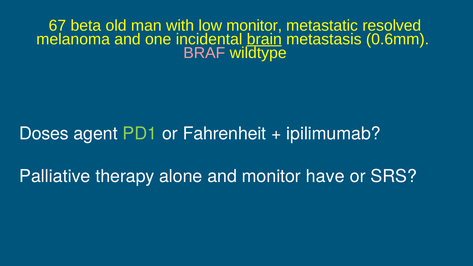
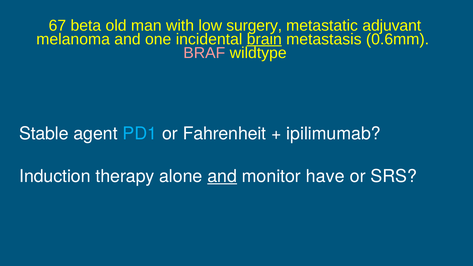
low monitor: monitor -> surgery
resolved: resolved -> adjuvant
Doses: Doses -> Stable
PD1 colour: light green -> light blue
Palliative: Palliative -> Induction
and at (222, 176) underline: none -> present
